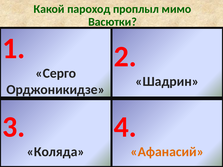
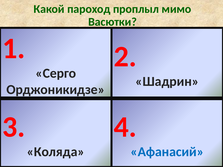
Афанасий colour: orange -> blue
